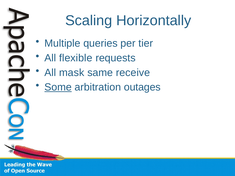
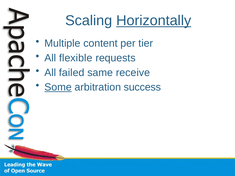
Horizontally underline: none -> present
queries: queries -> content
mask: mask -> failed
outages: outages -> success
